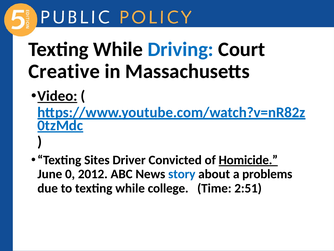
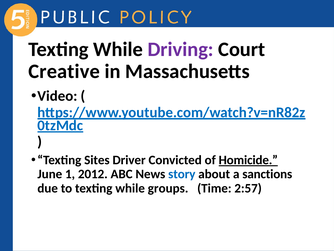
Driving colour: blue -> purple
Video underline: present -> none
0: 0 -> 1
problems: problems -> sanctions
college: college -> groups
2:51: 2:51 -> 2:57
